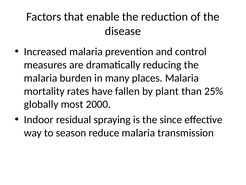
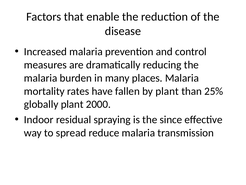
globally most: most -> plant
season: season -> spread
